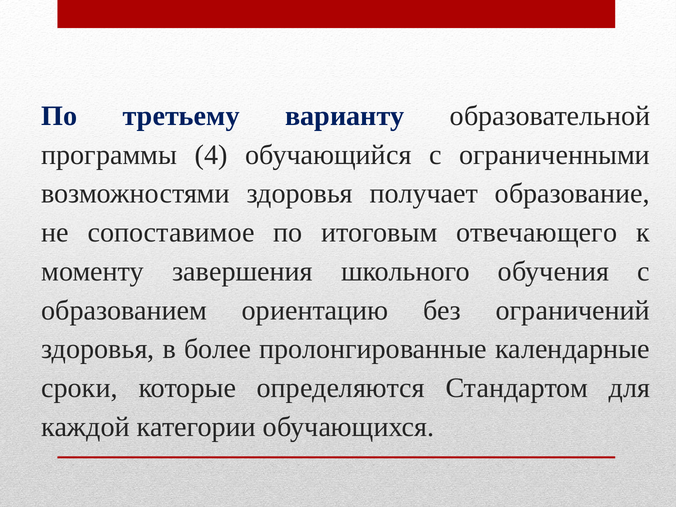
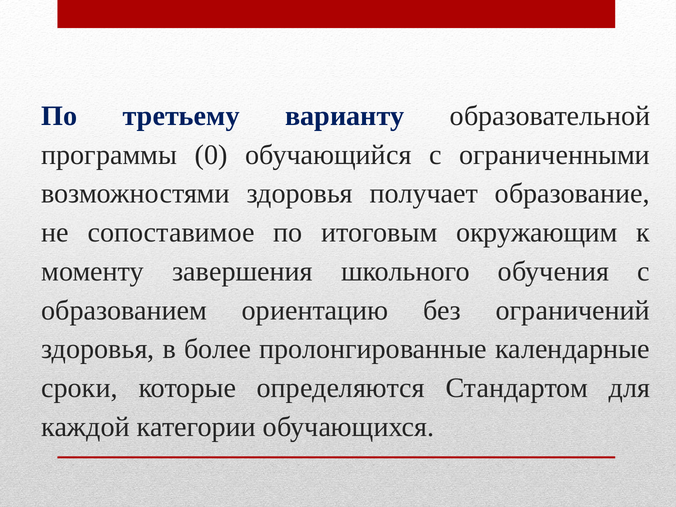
4: 4 -> 0
отвечающего: отвечающего -> окружающим
